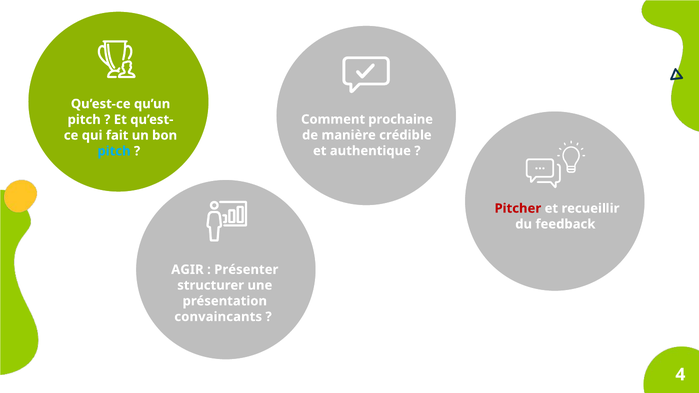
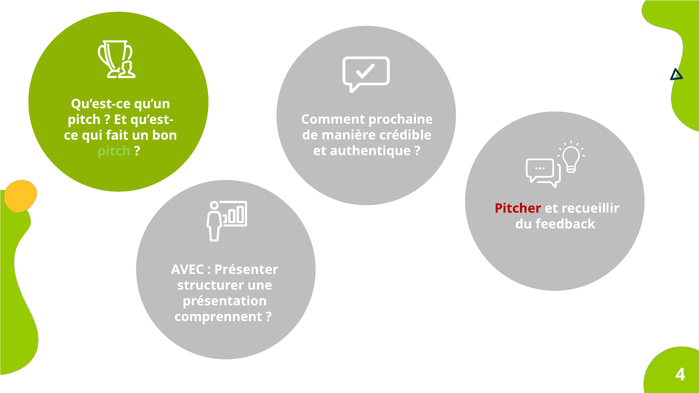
pitch at (114, 151) colour: light blue -> light green
AGIR: AGIR -> AVEC
convaincants: convaincants -> comprennent
